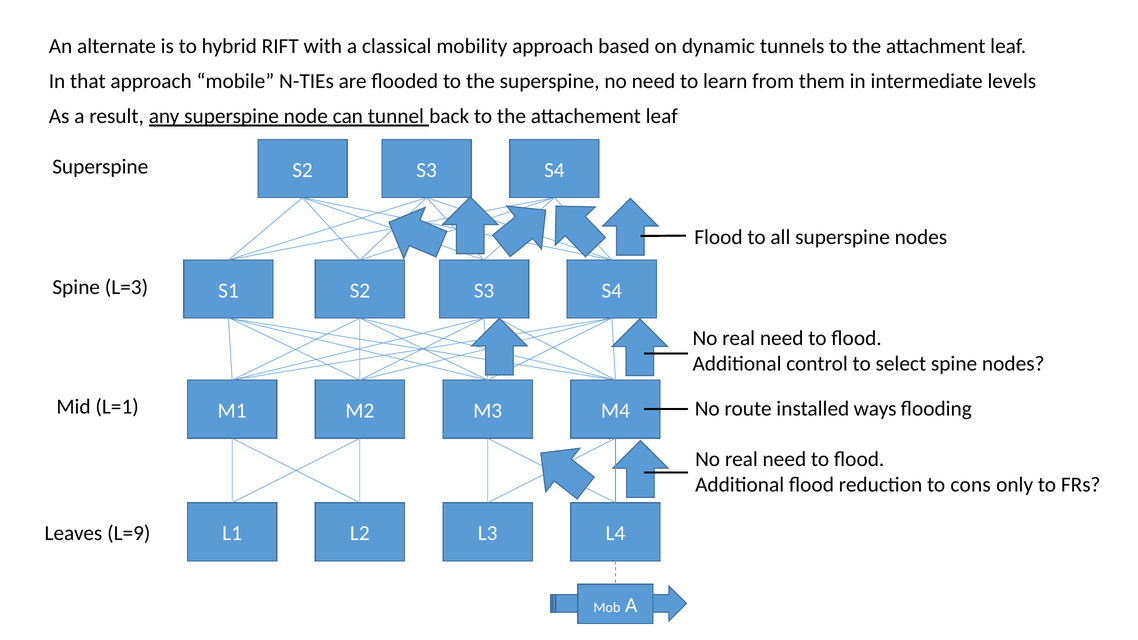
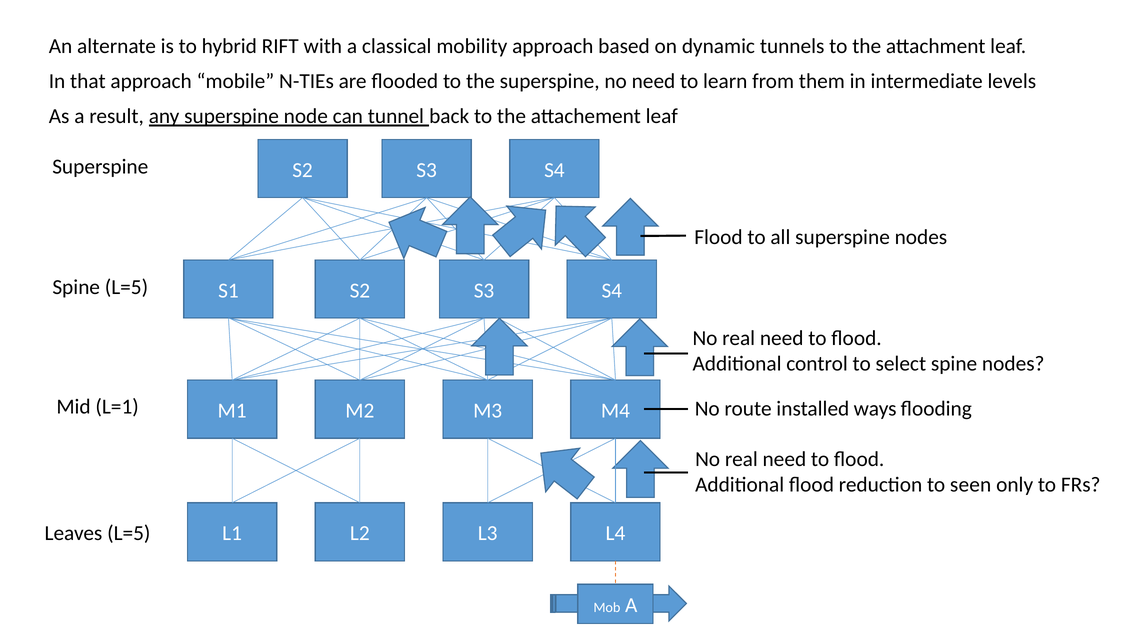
Spine L=3: L=3 -> L=5
cons: cons -> seen
Leaves L=9: L=9 -> L=5
